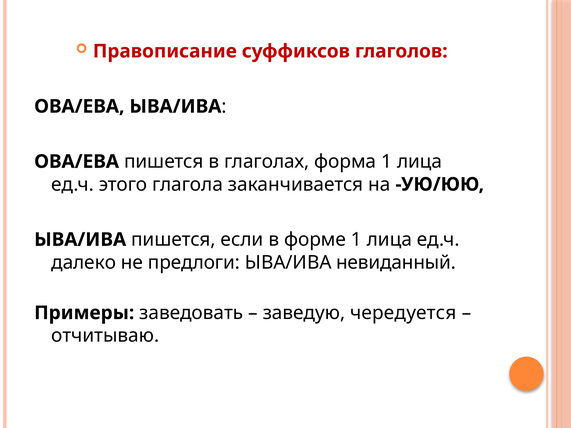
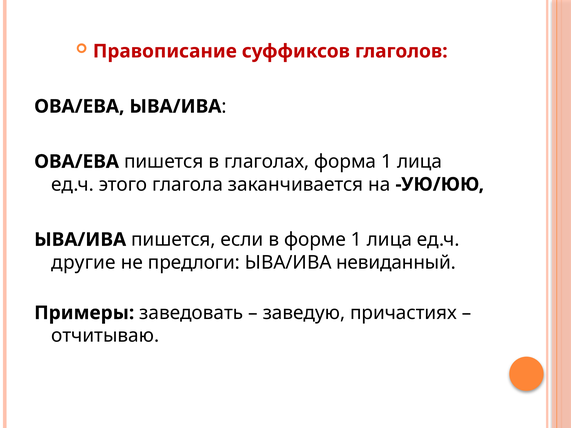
далеко: далеко -> другие
чередуется: чередуется -> причастиях
